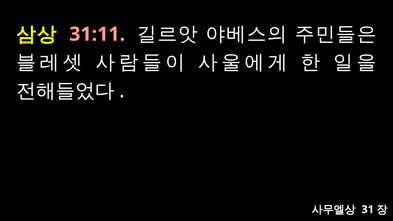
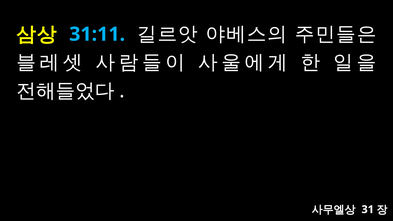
31:11 colour: pink -> light blue
